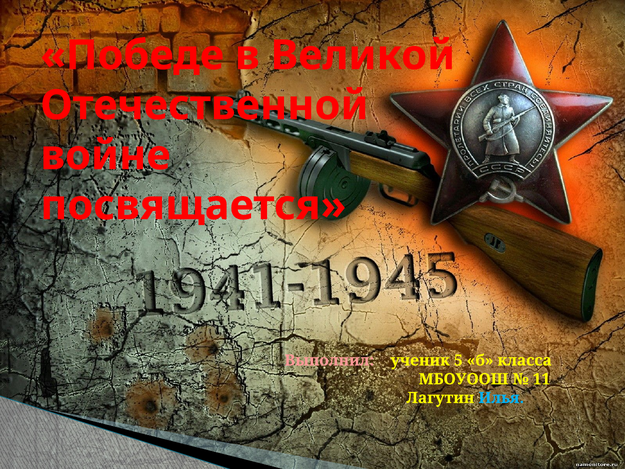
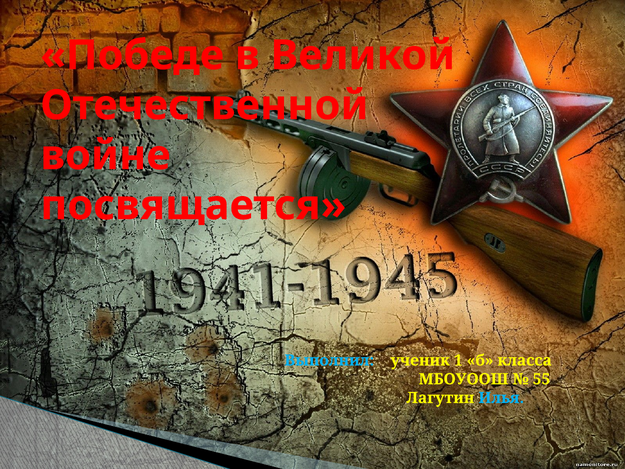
Выполнил colour: pink -> light blue
5: 5 -> 1
11: 11 -> 55
